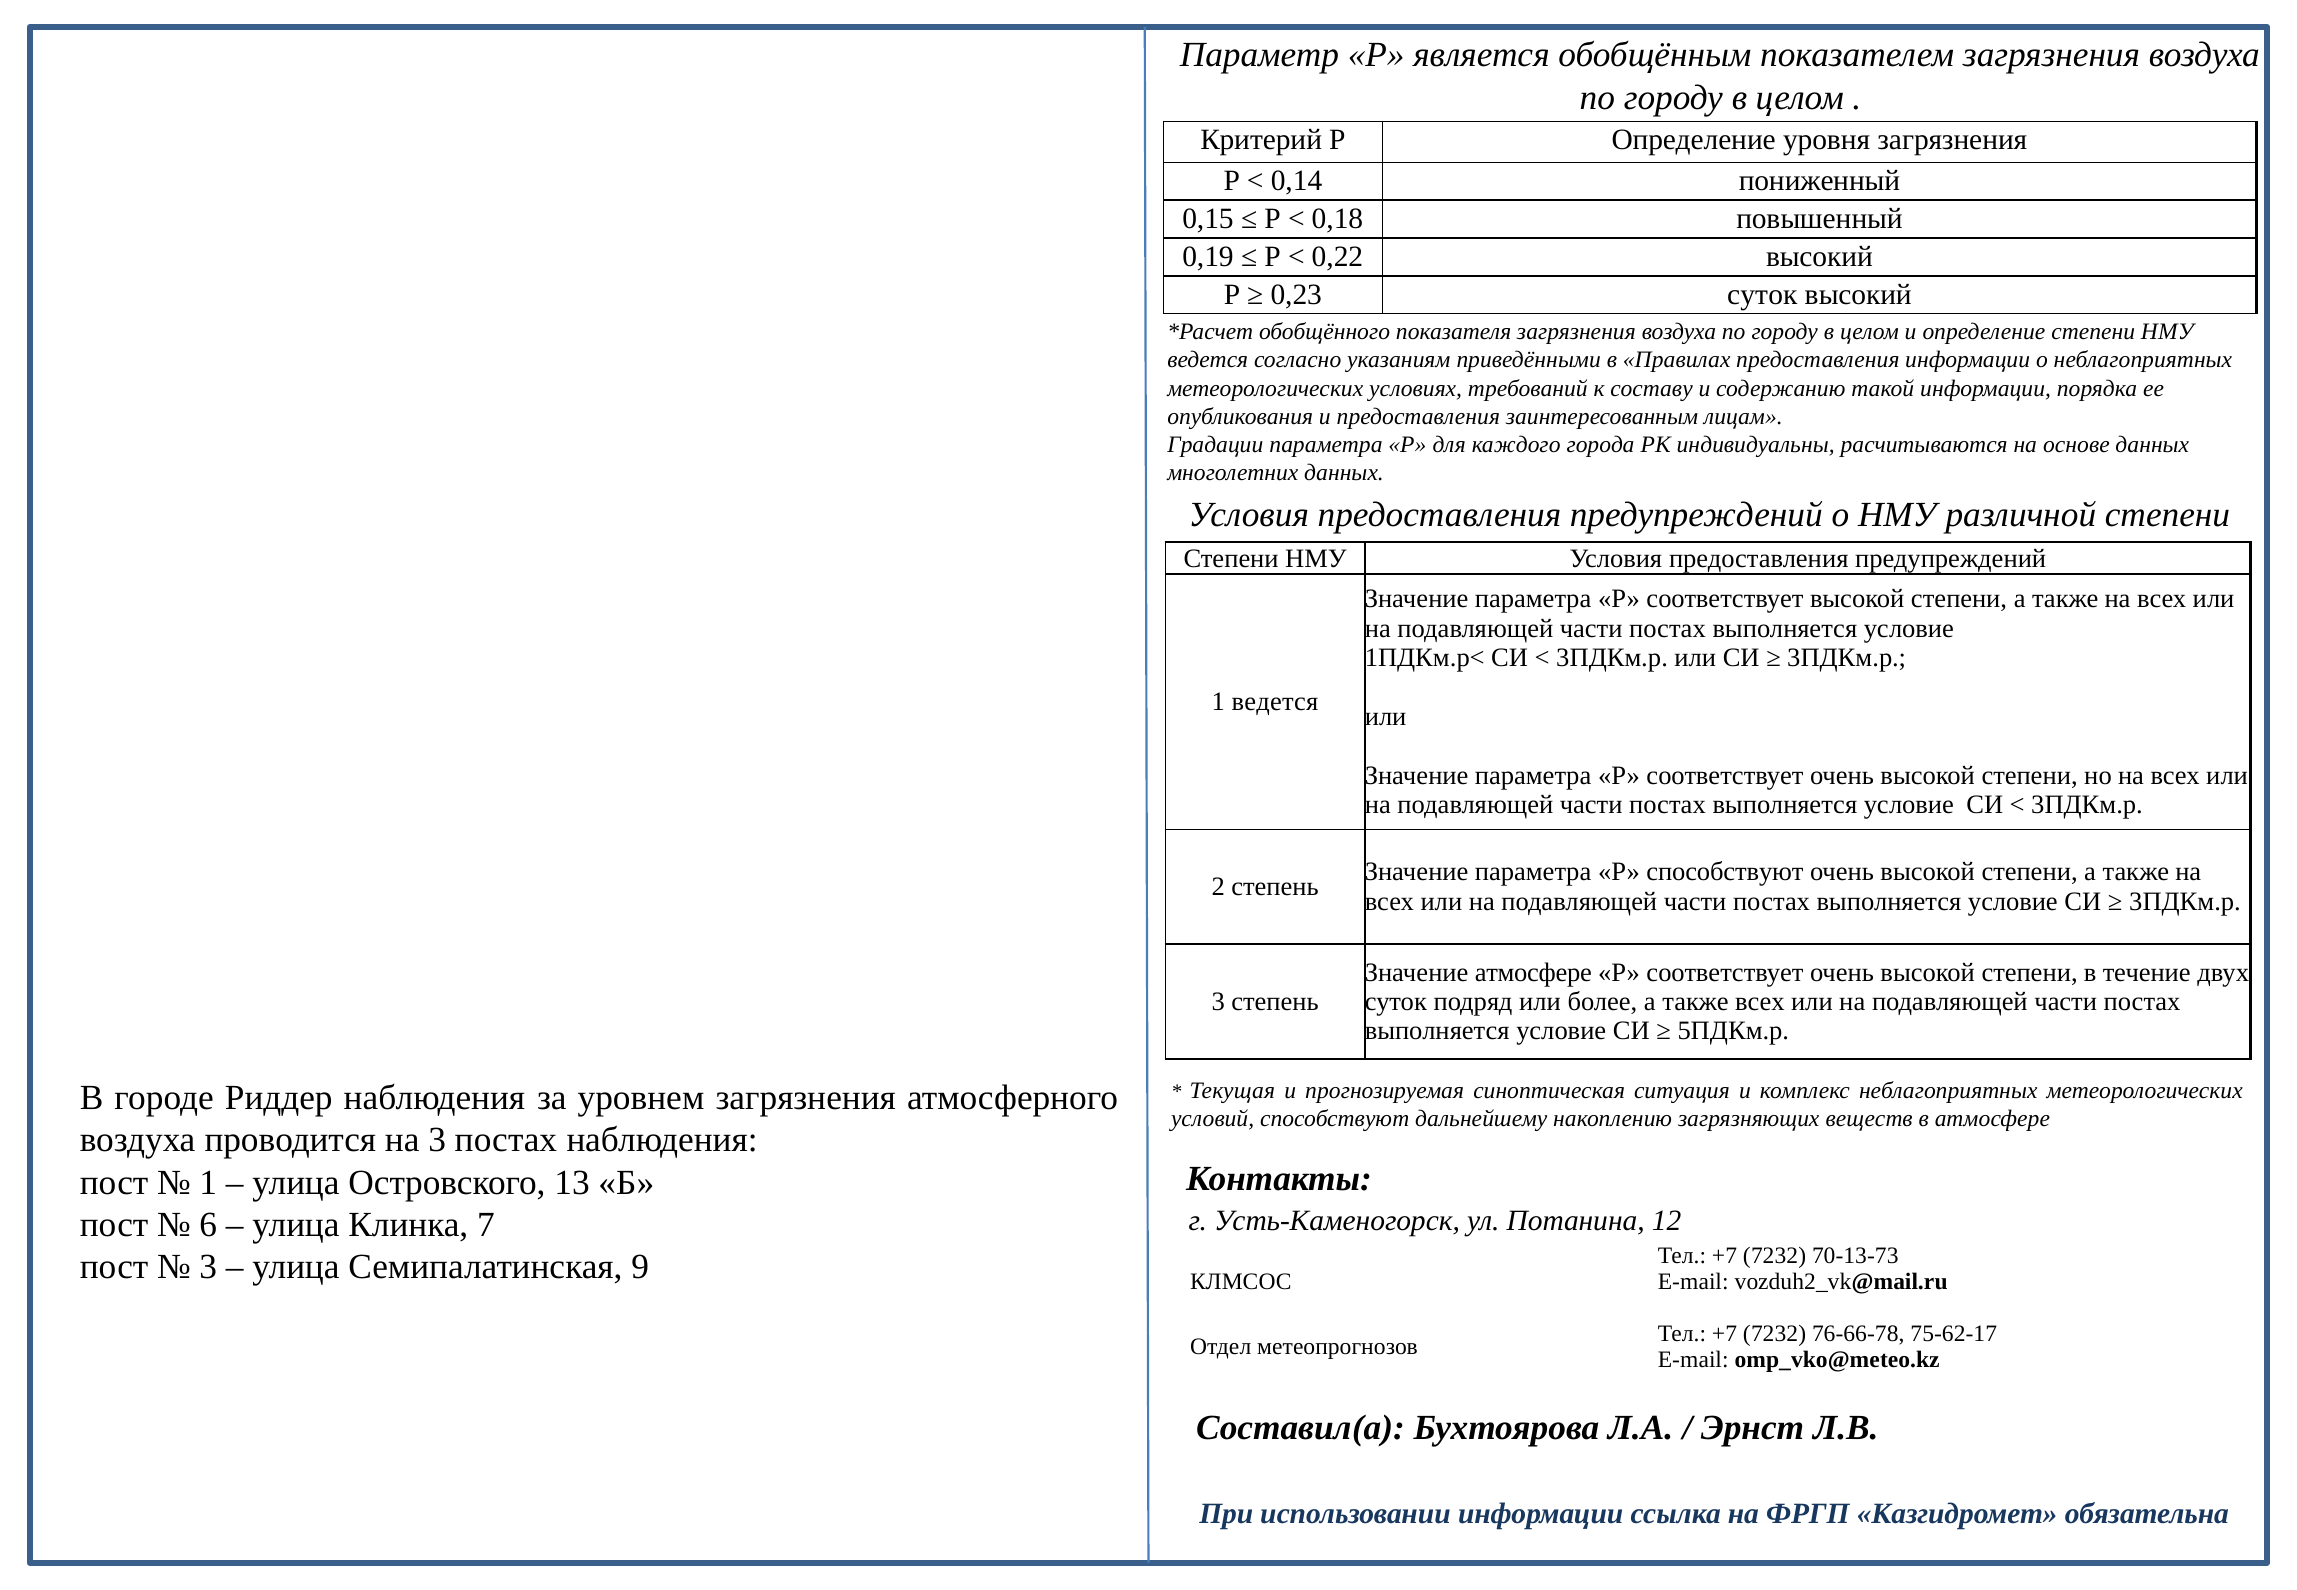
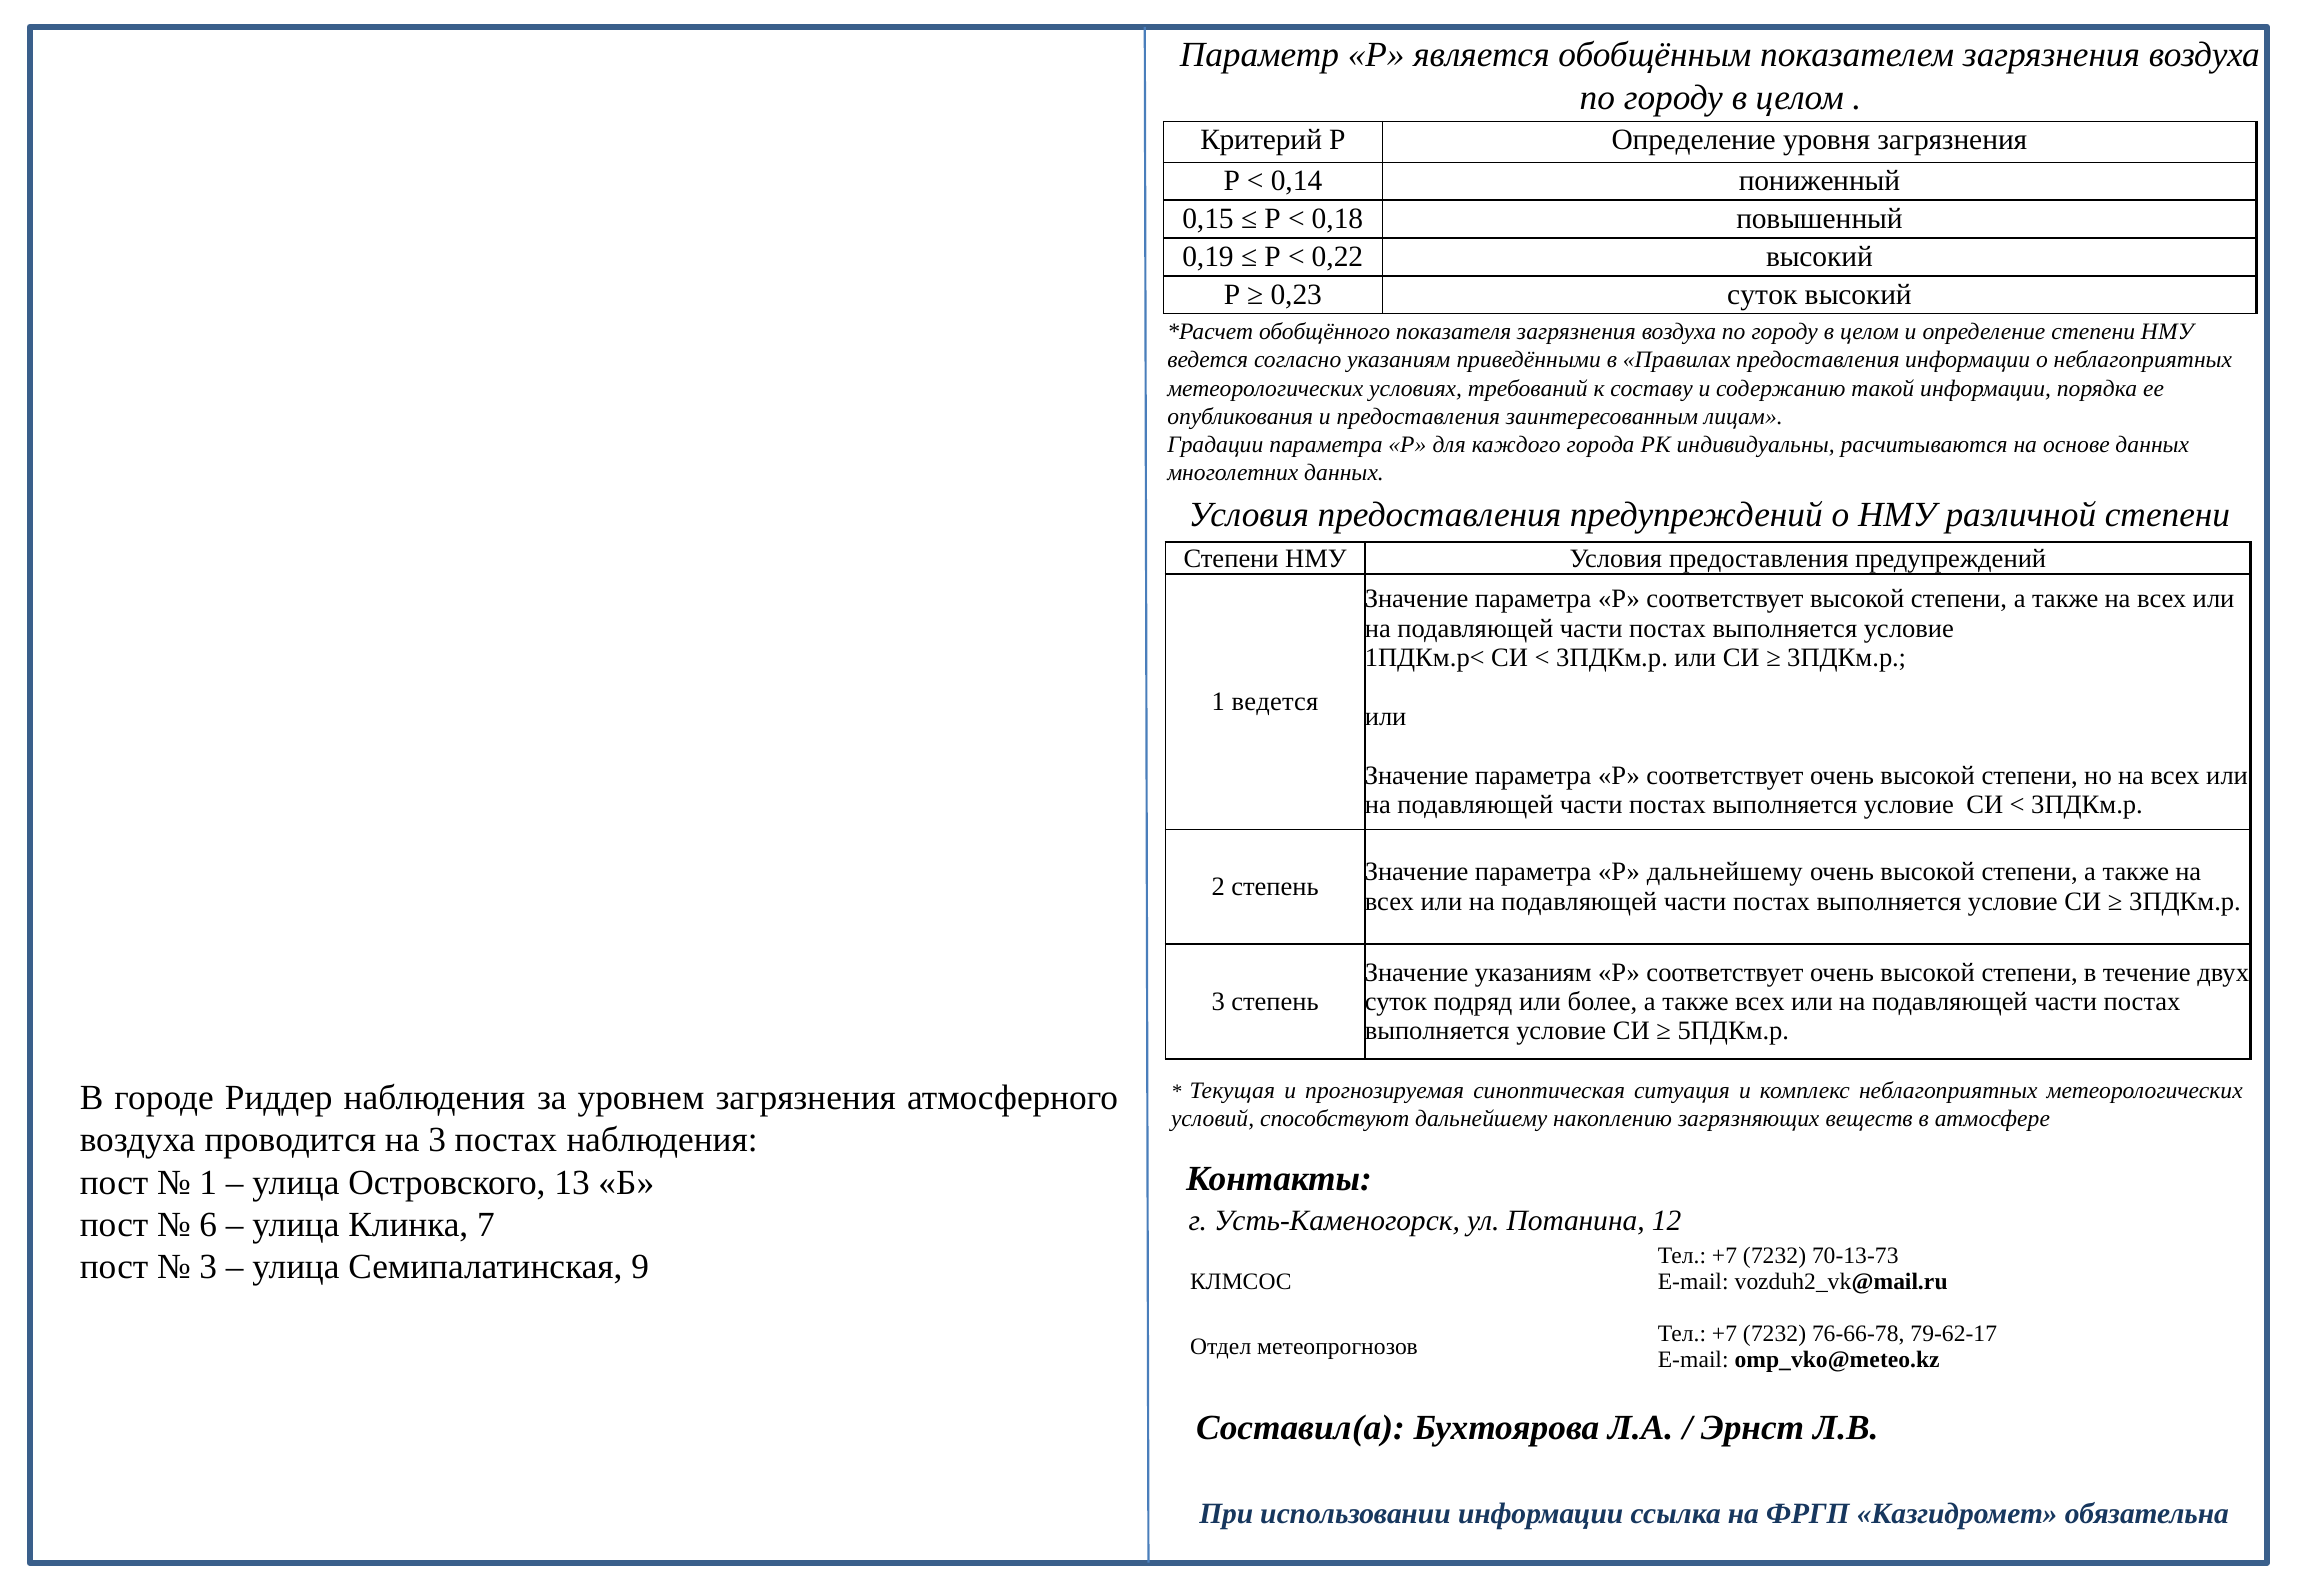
Р способствуют: способствуют -> дальнейшему
Значение атмосфере: атмосфере -> указаниям
75-62-17: 75-62-17 -> 79-62-17
